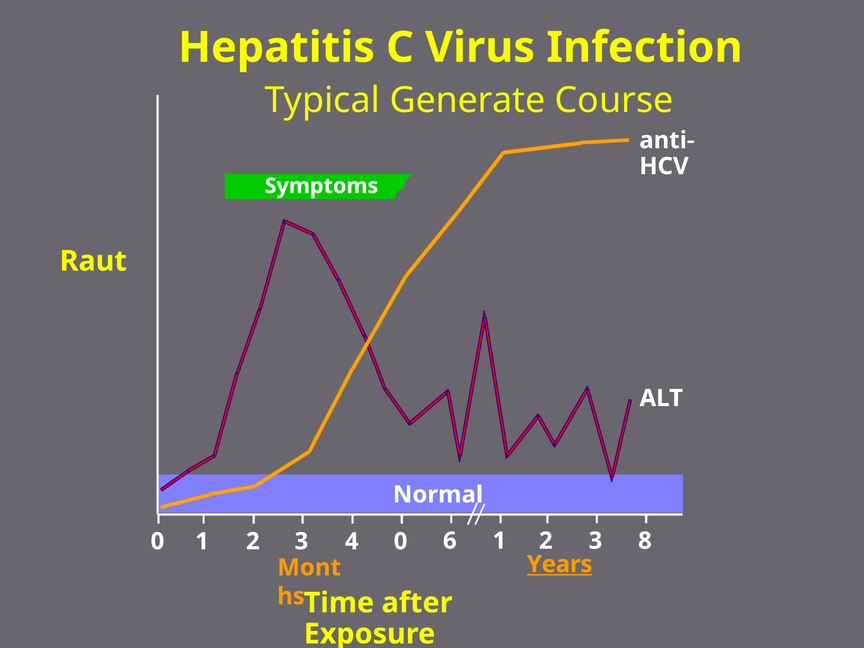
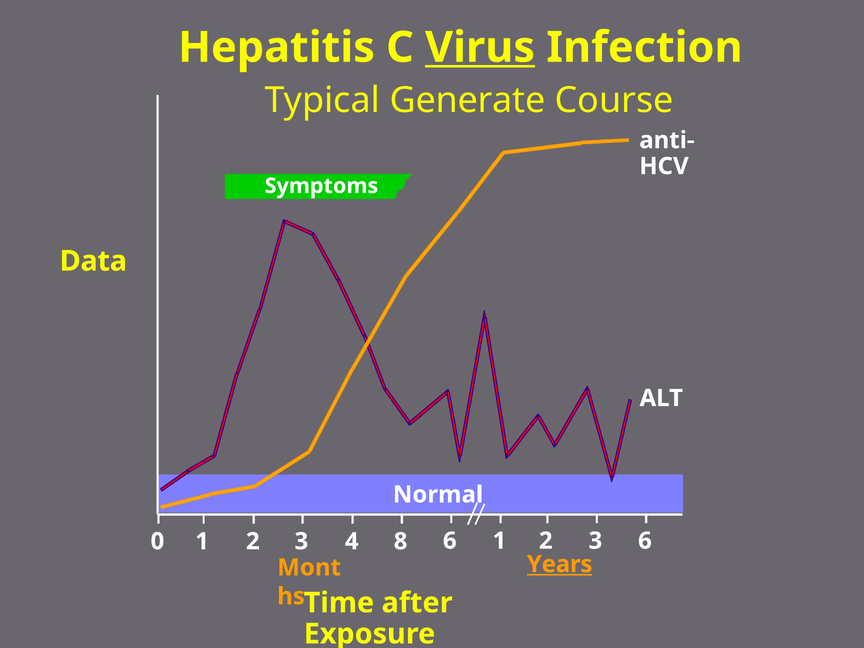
Virus underline: none -> present
Raut: Raut -> Data
4 0: 0 -> 8
3 8: 8 -> 6
